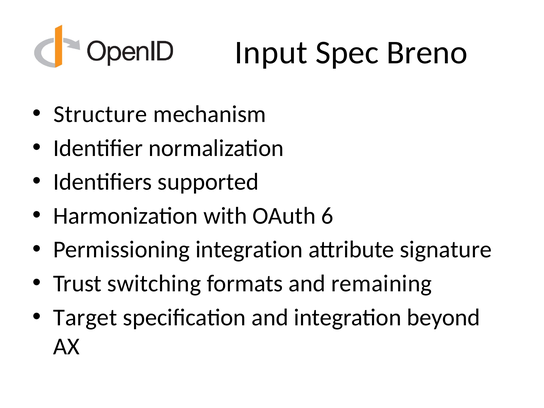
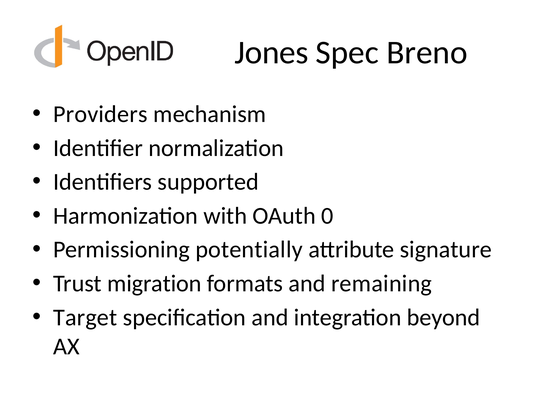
Input: Input -> Jones
Structure: Structure -> Providers
6: 6 -> 0
Permissioning integration: integration -> potentially
switching: switching -> migration
